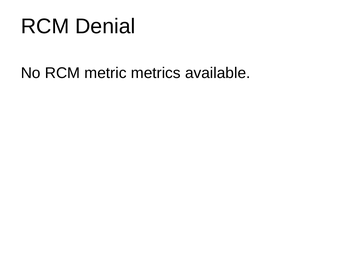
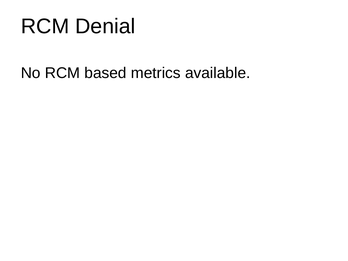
metric: metric -> based
